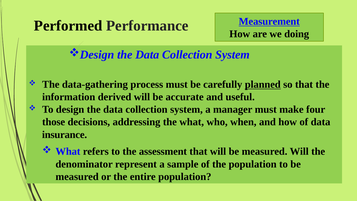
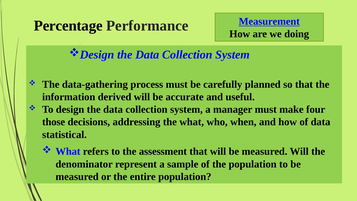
Performed: Performed -> Percentage
planned underline: present -> none
insurance: insurance -> statistical
